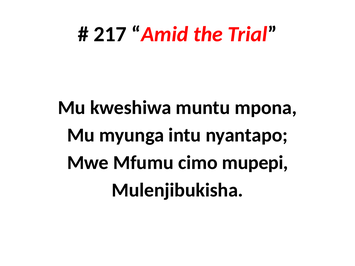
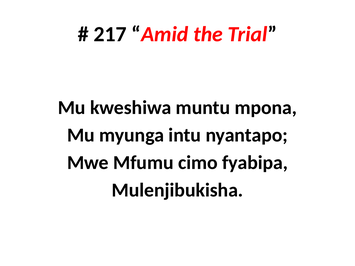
mupepi: mupepi -> fyabipa
